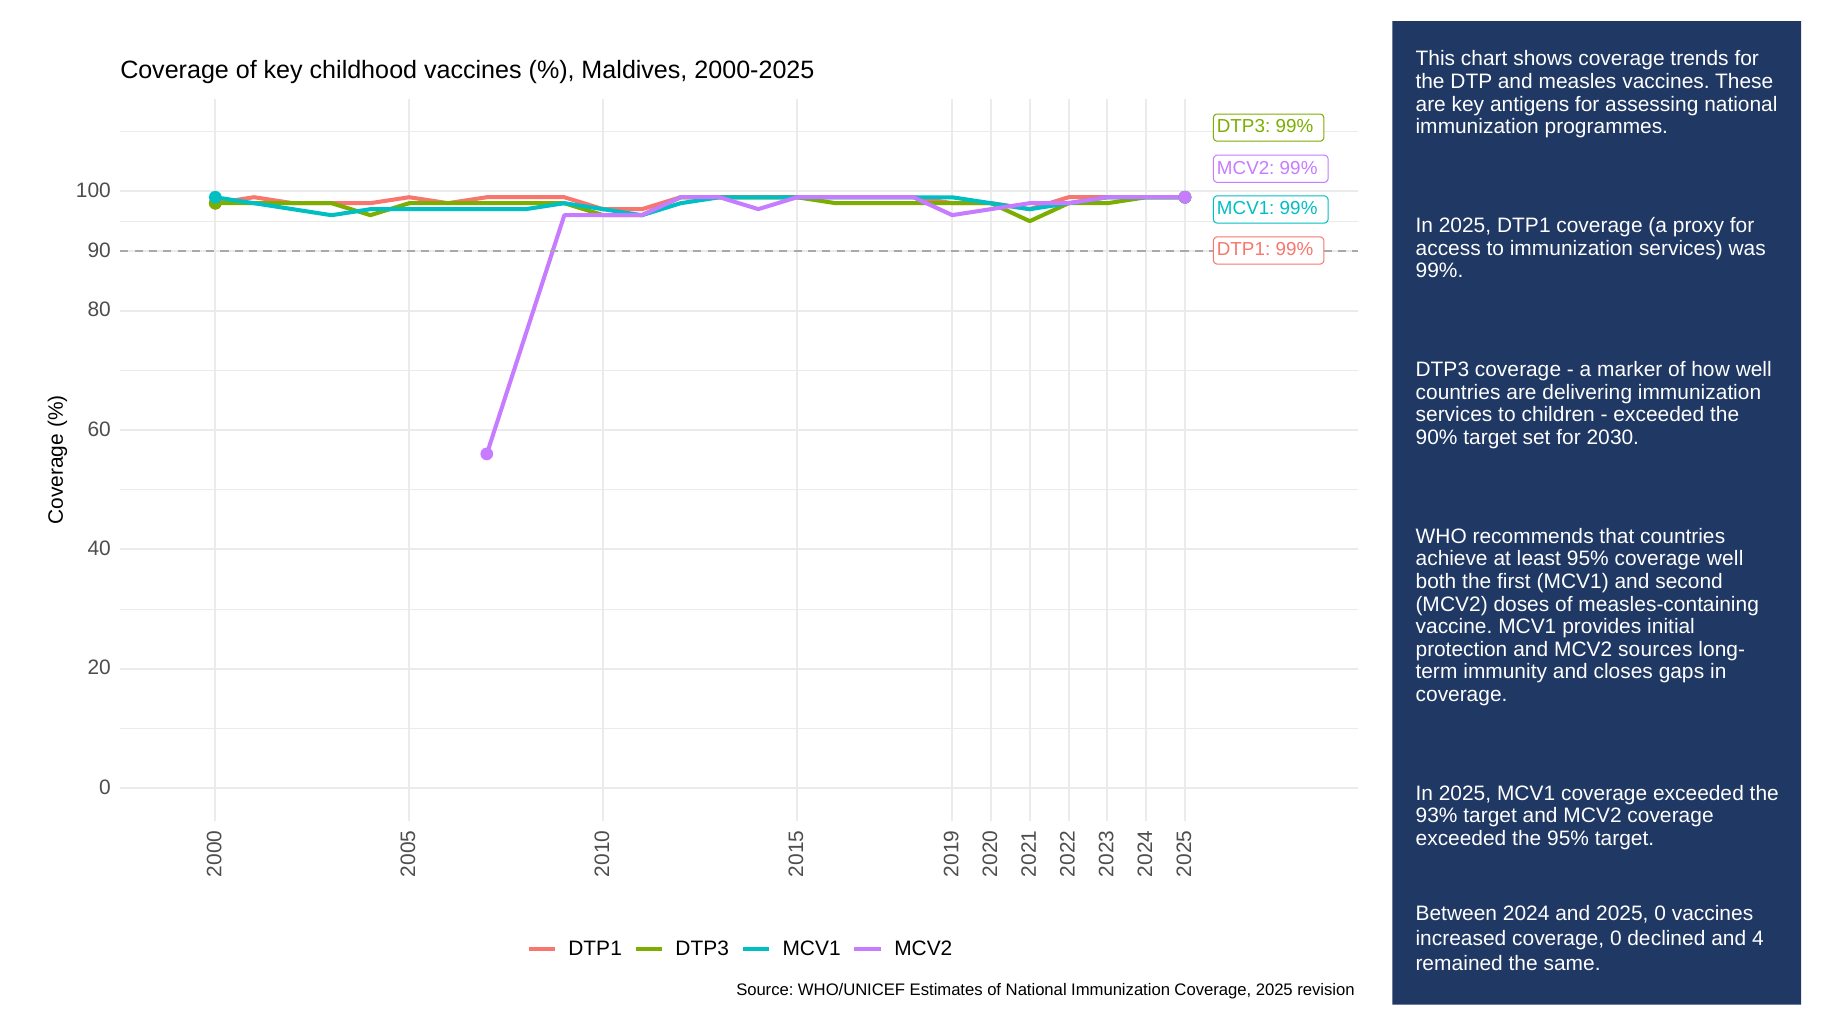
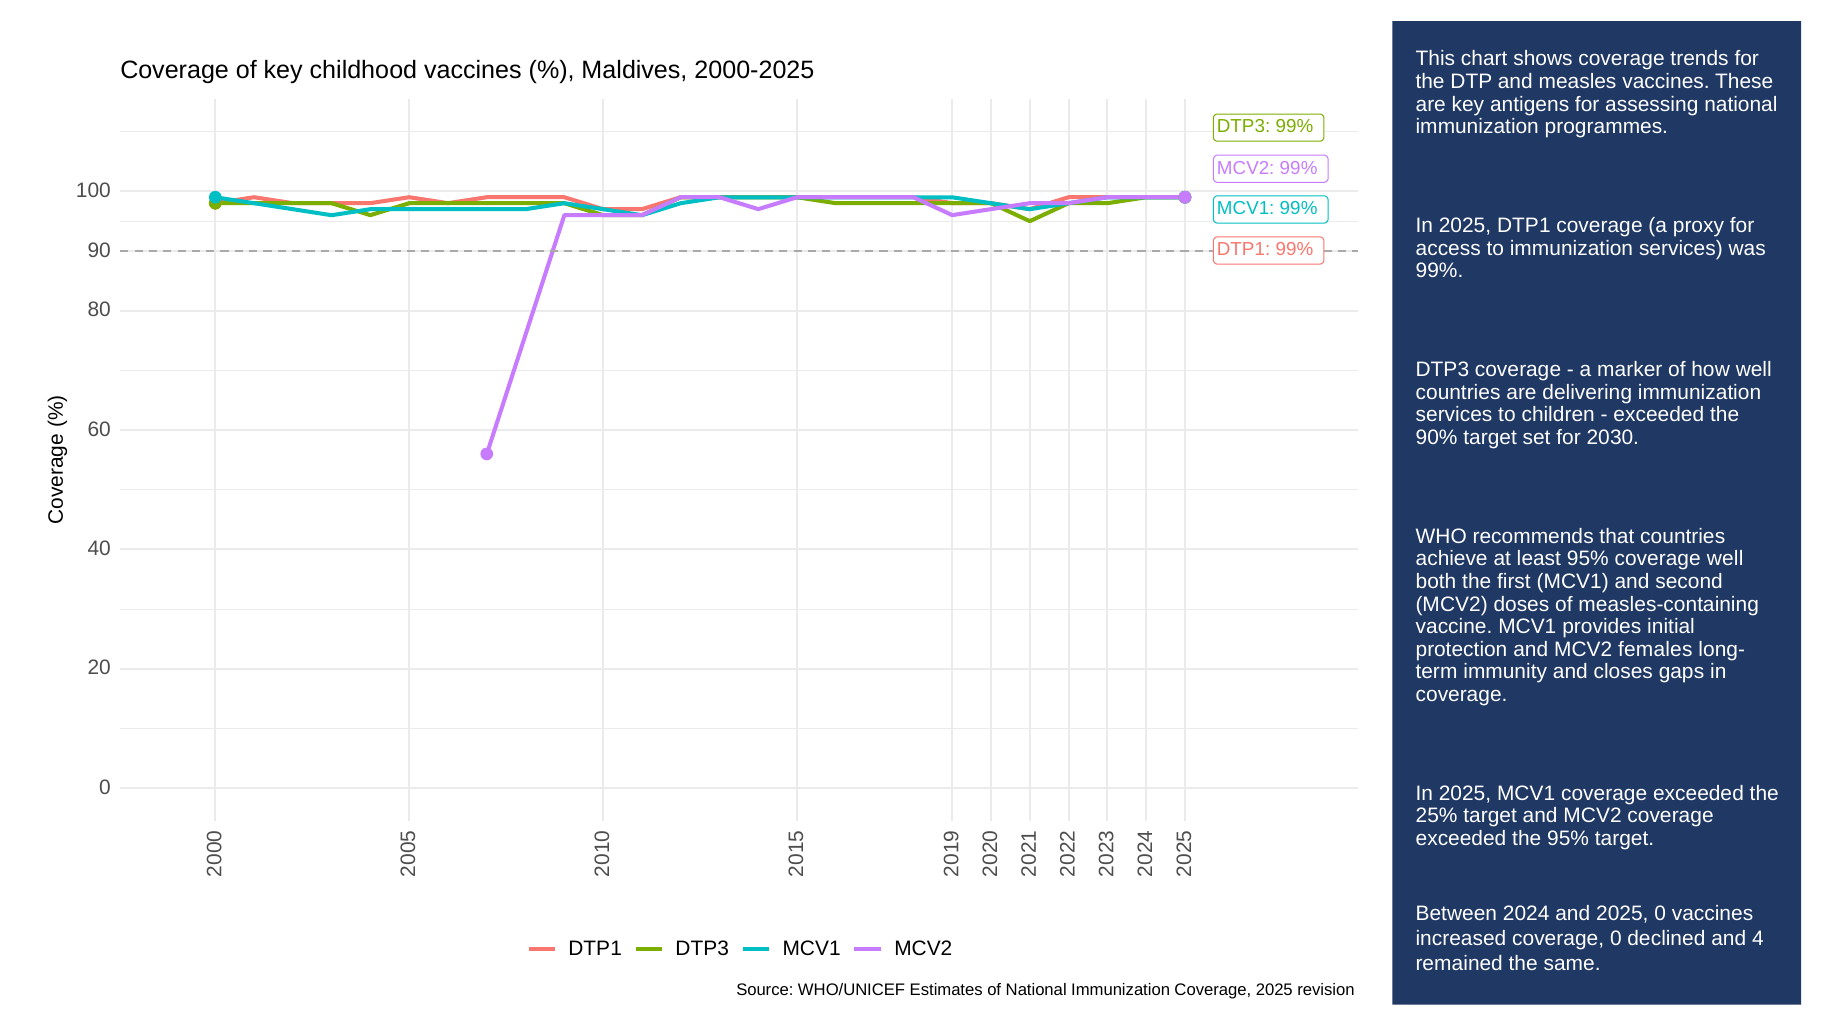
sources: sources -> females
93%: 93% -> 25%
